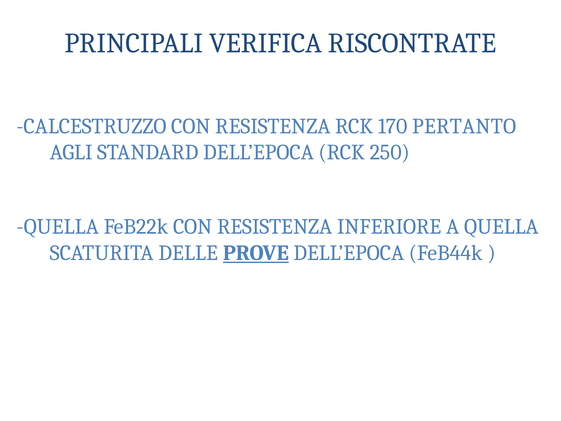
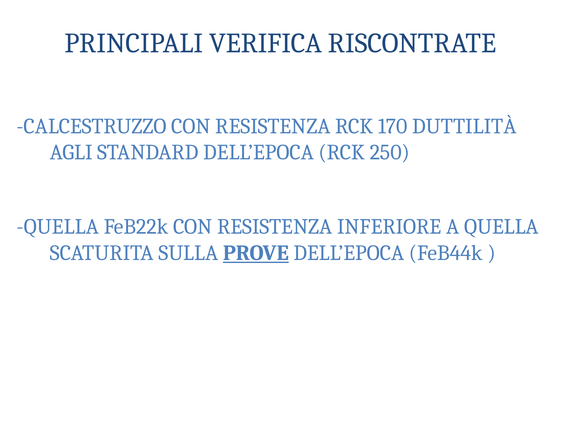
PERTANTO: PERTANTO -> DUTTILITÀ
DELLE: DELLE -> SULLA
